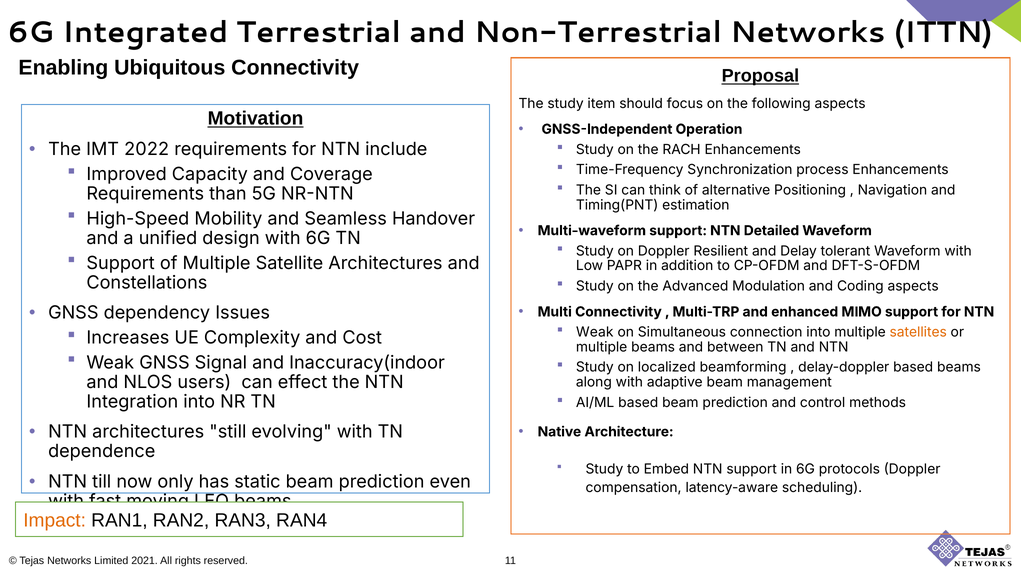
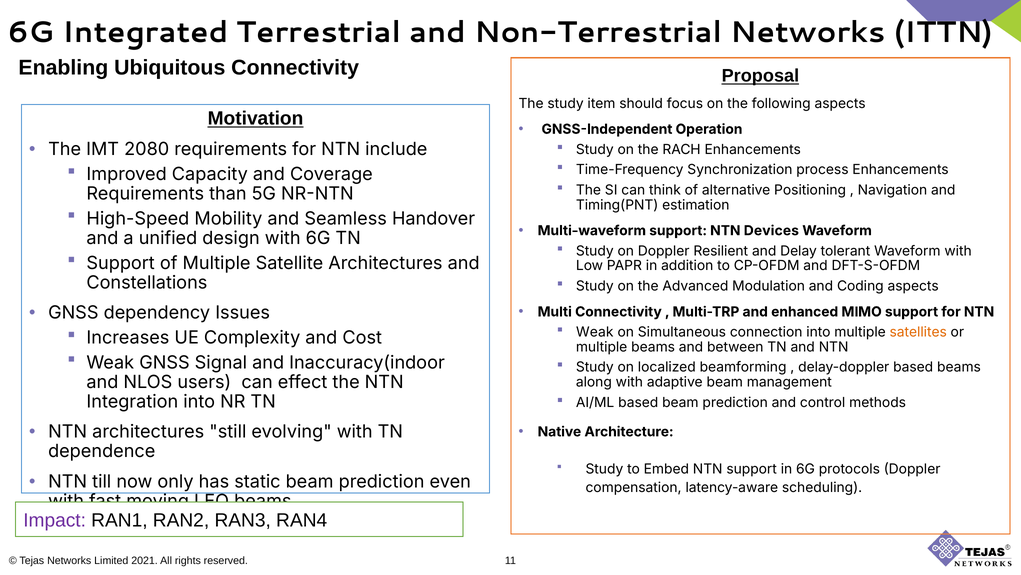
2022: 2022 -> 2080
Detailed: Detailed -> Devices
Impact colour: orange -> purple
